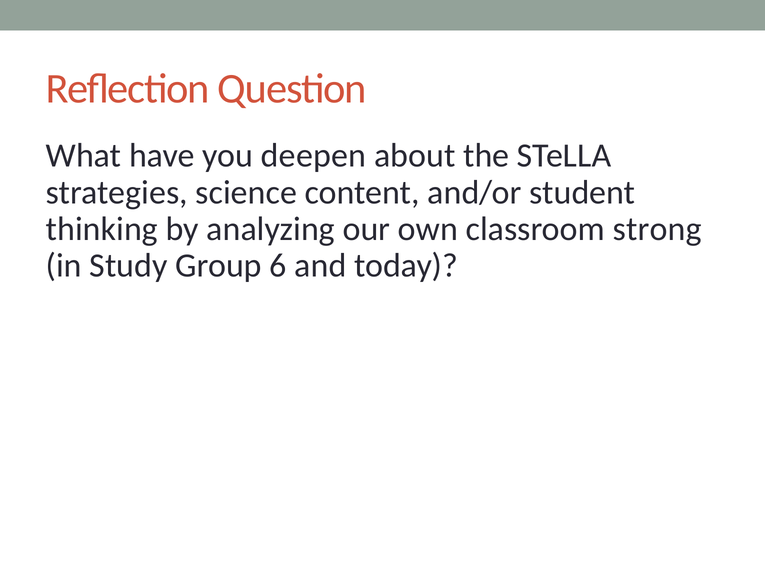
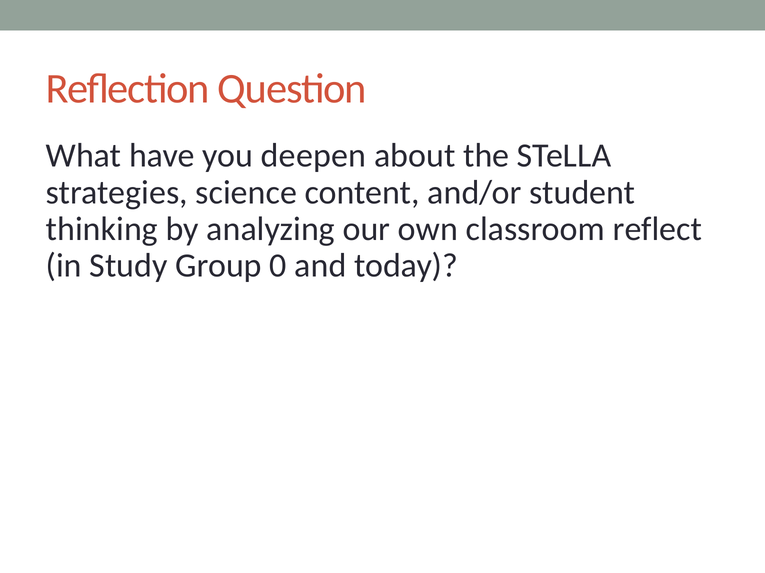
strong: strong -> reflect
6: 6 -> 0
